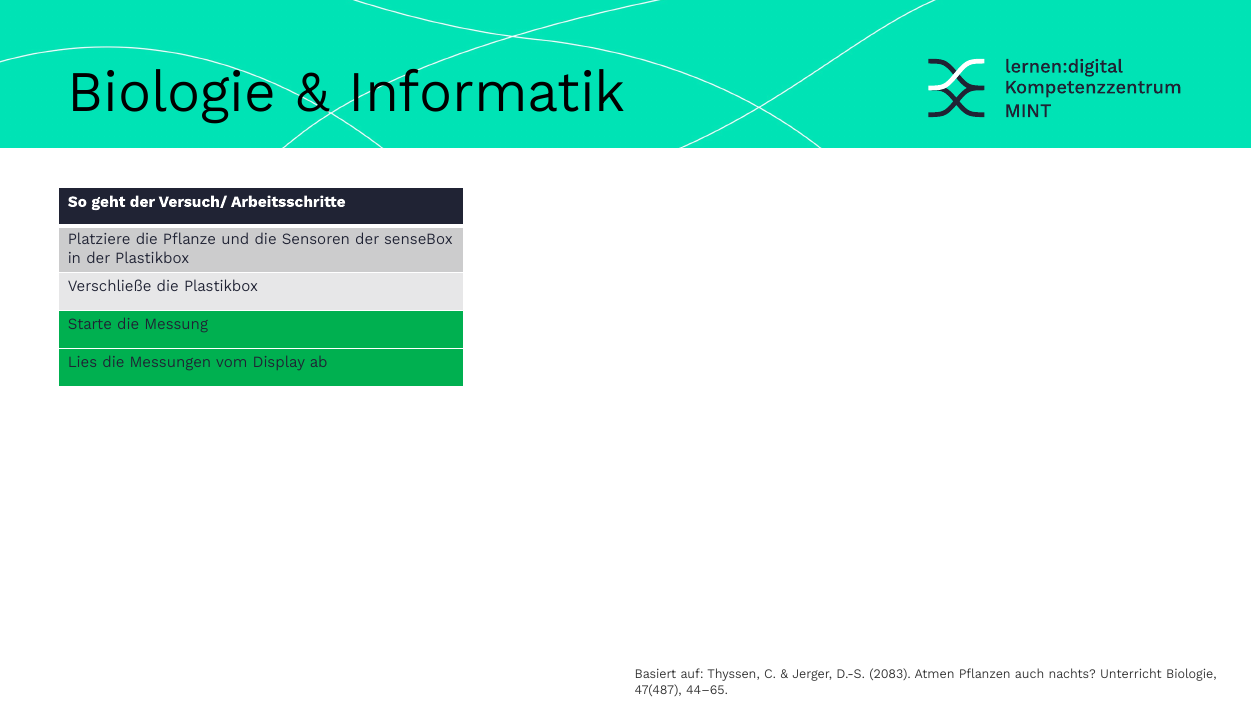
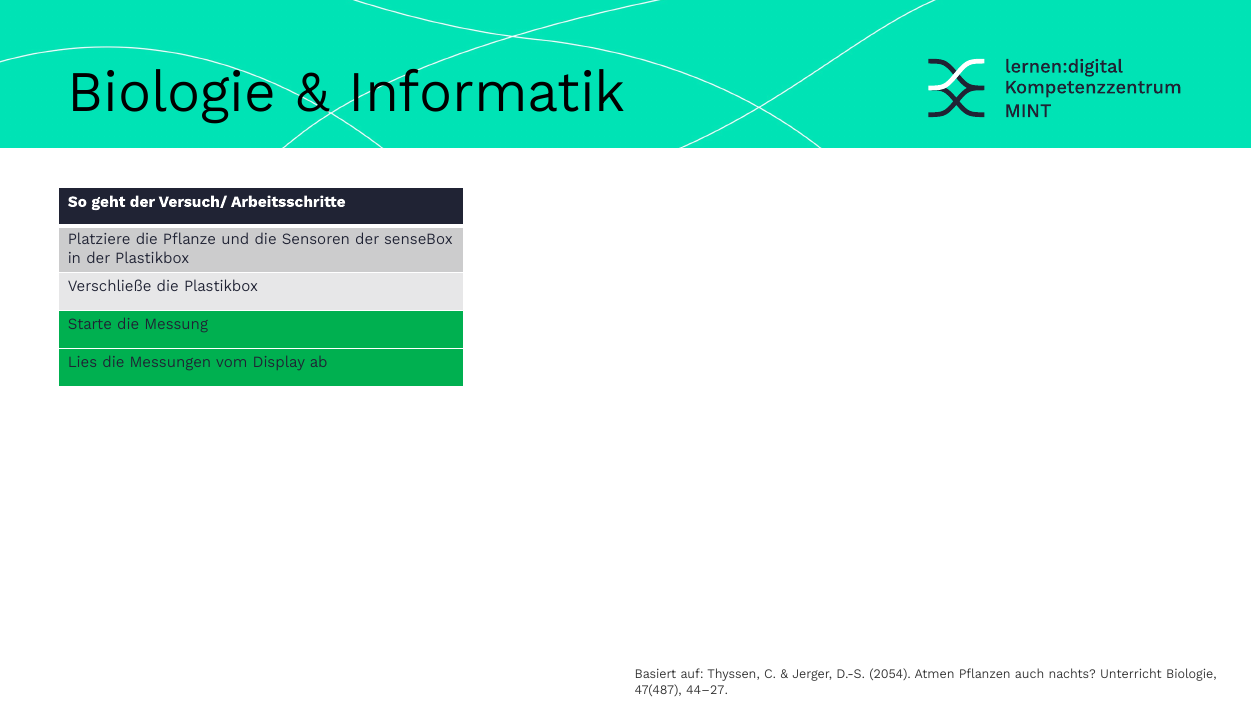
2083: 2083 -> 2054
44–65: 44–65 -> 44–27
